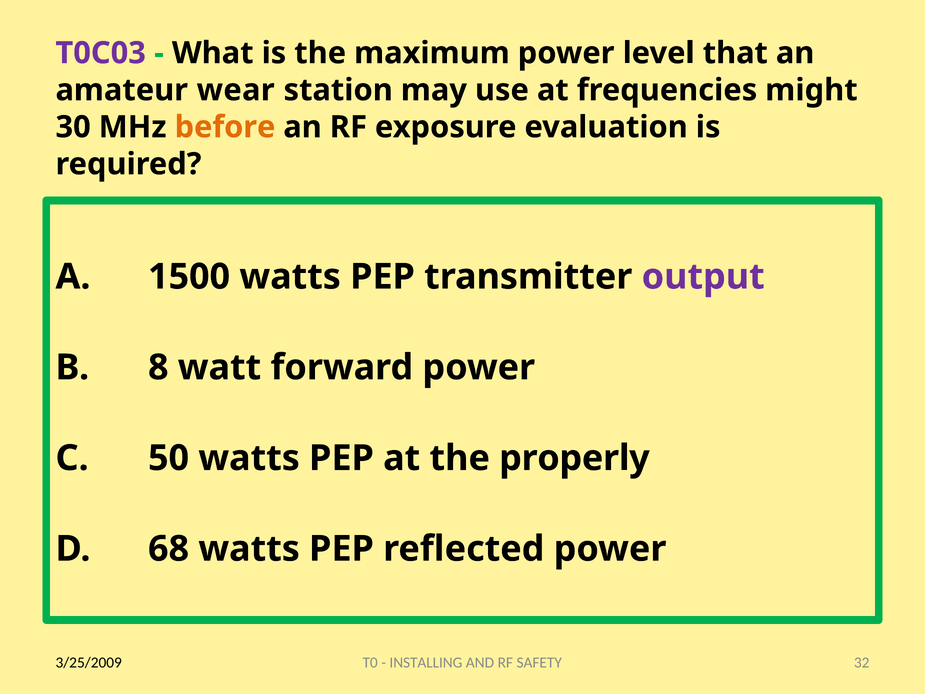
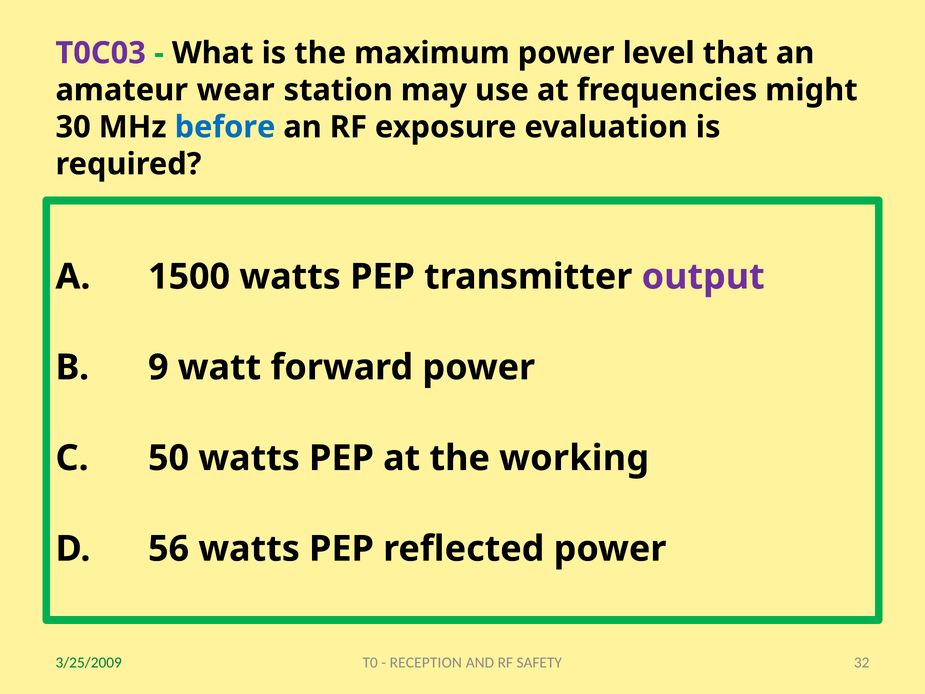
before colour: orange -> blue
8: 8 -> 9
properly: properly -> working
68: 68 -> 56
INSTALLING: INSTALLING -> RECEPTION
3/25/2009 colour: black -> green
